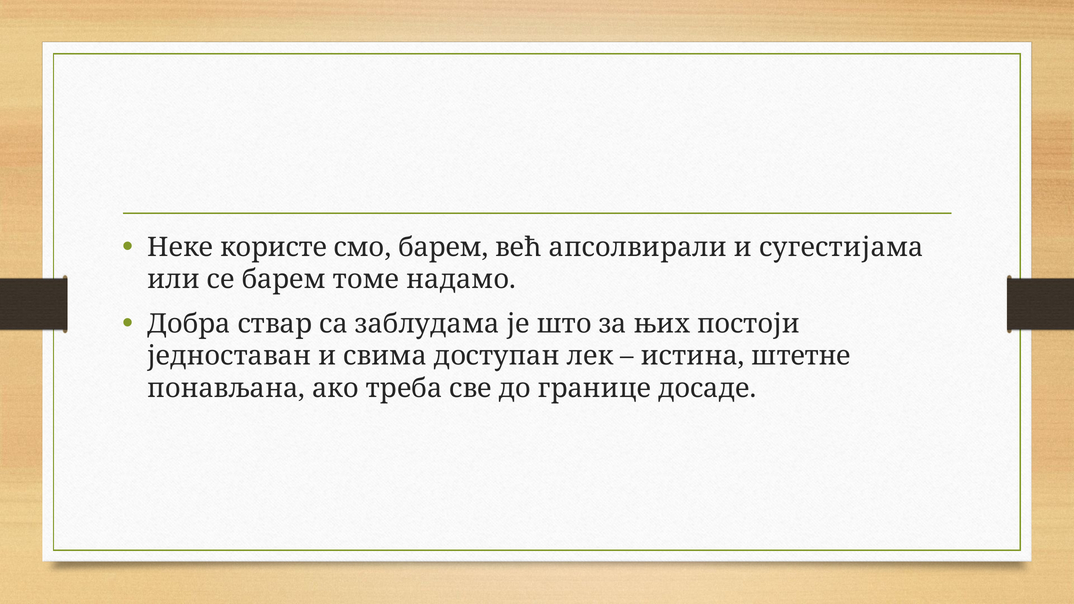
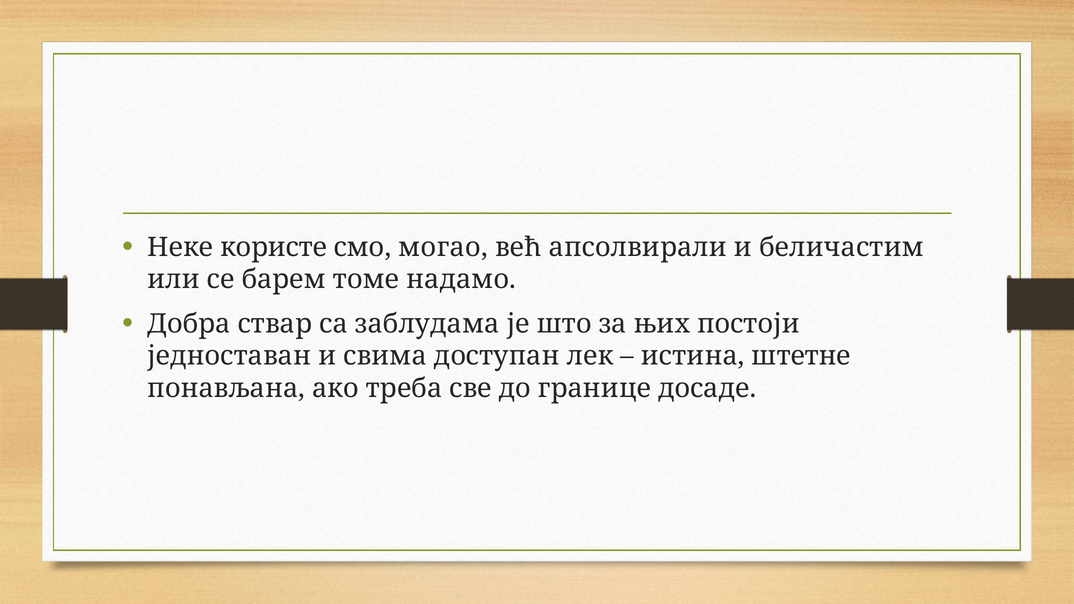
смо барем: барем -> могао
сугестијама: сугестијама -> беличастим
